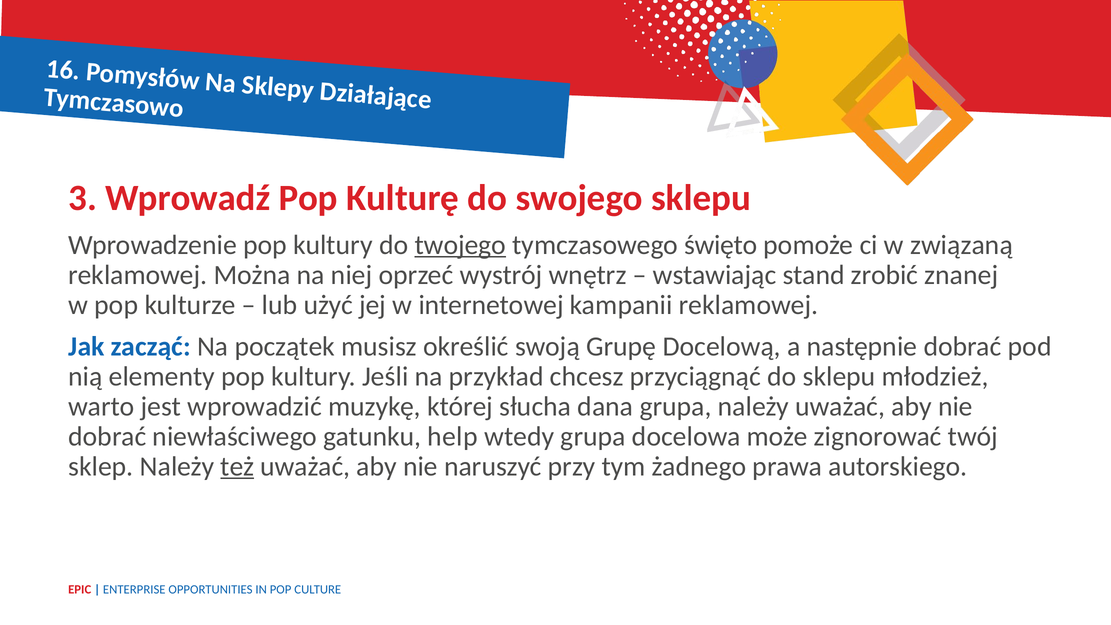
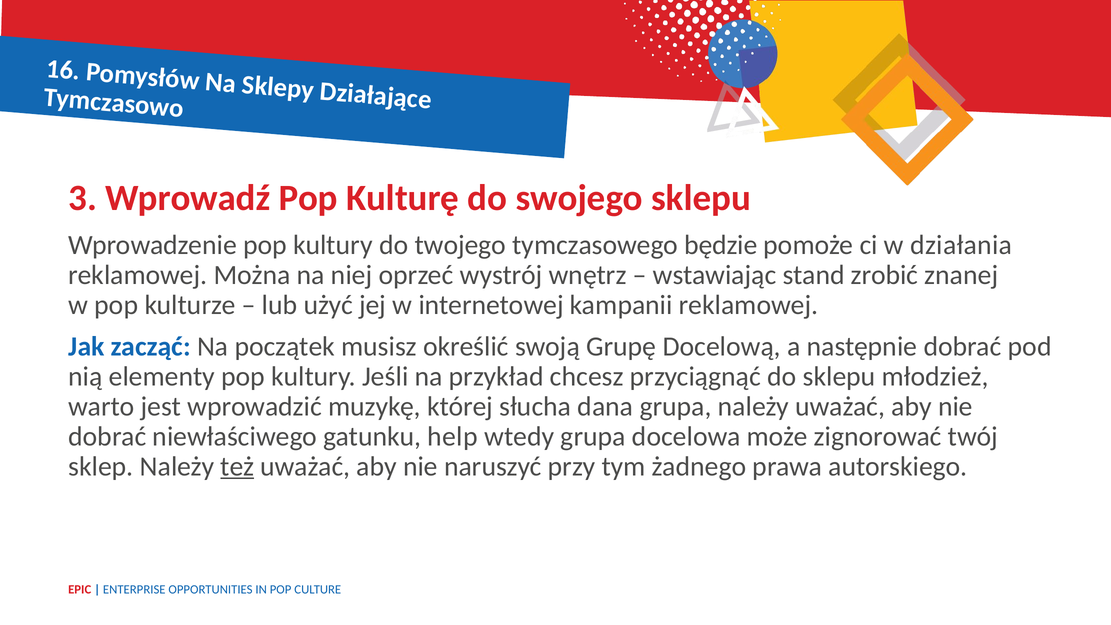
twojego underline: present -> none
święto: święto -> będzie
związaną: związaną -> działania
